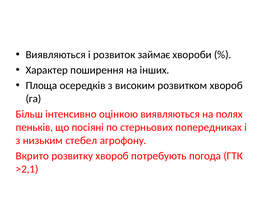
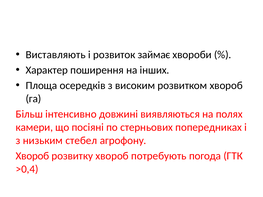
Виявляються at (56, 55): Виявляються -> Виставляють
оцінкою: оцінкою -> довжині
пеньків: пеньків -> камери
Вкрито at (32, 156): Вкрито -> Хвороб
>2,1: >2,1 -> >0,4
